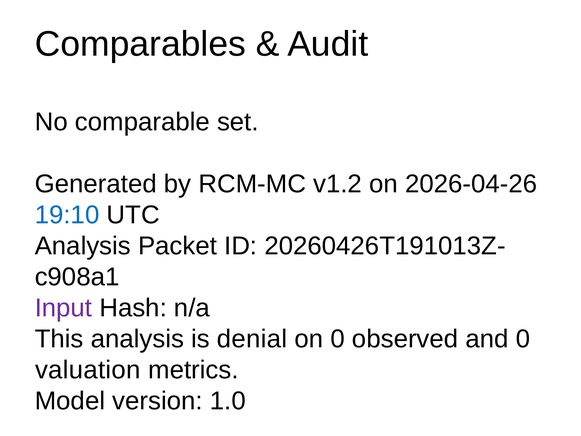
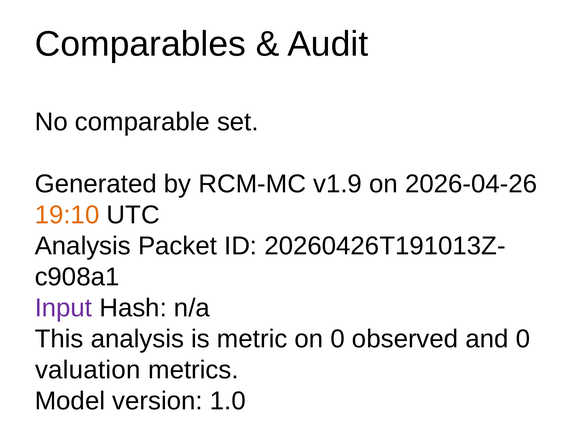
v1.2: v1.2 -> v1.9
19:10 colour: blue -> orange
denial: denial -> metric
